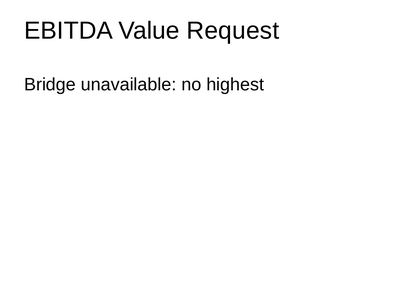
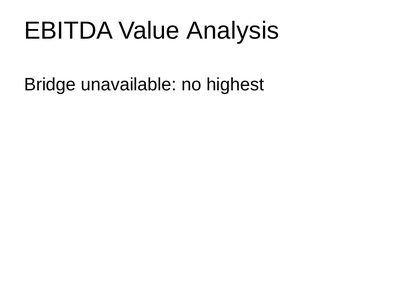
Request: Request -> Analysis
